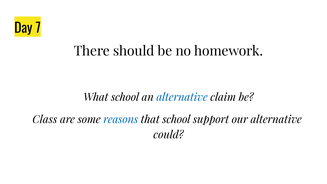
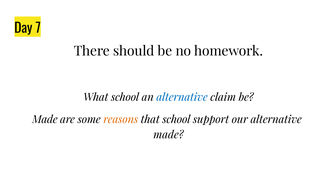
Class at (45, 120): Class -> Made
reasons colour: blue -> orange
could at (168, 135): could -> made
